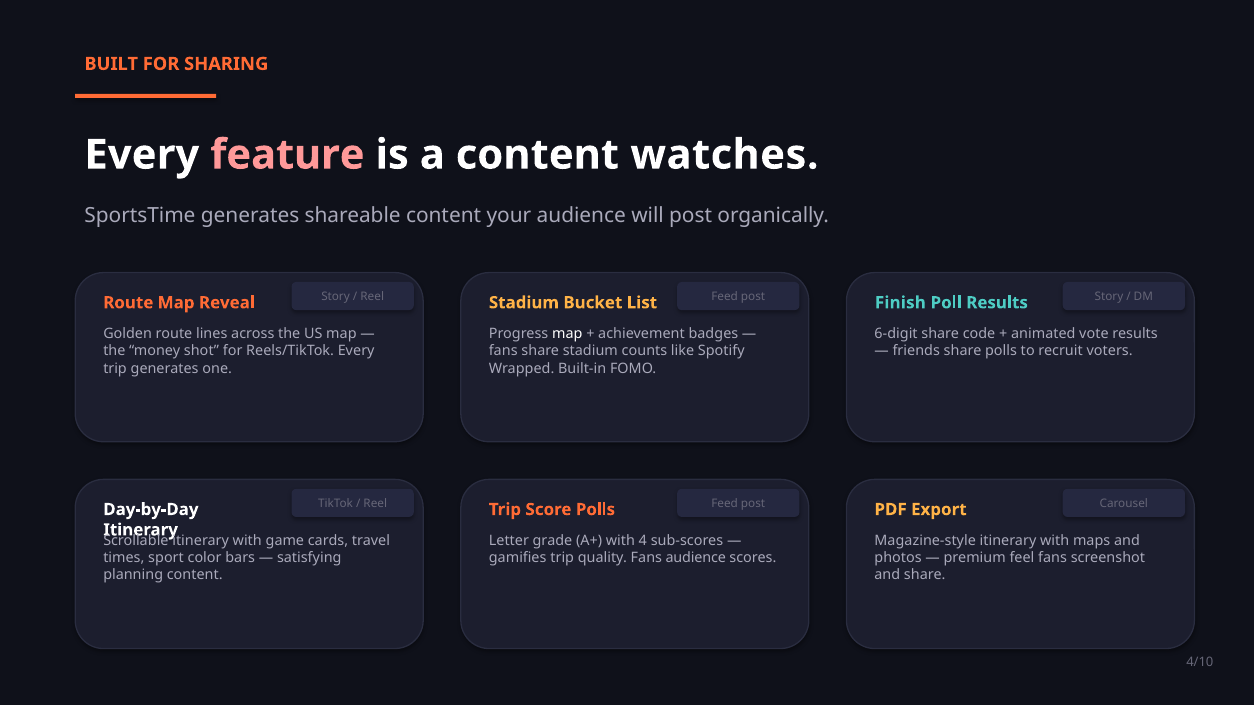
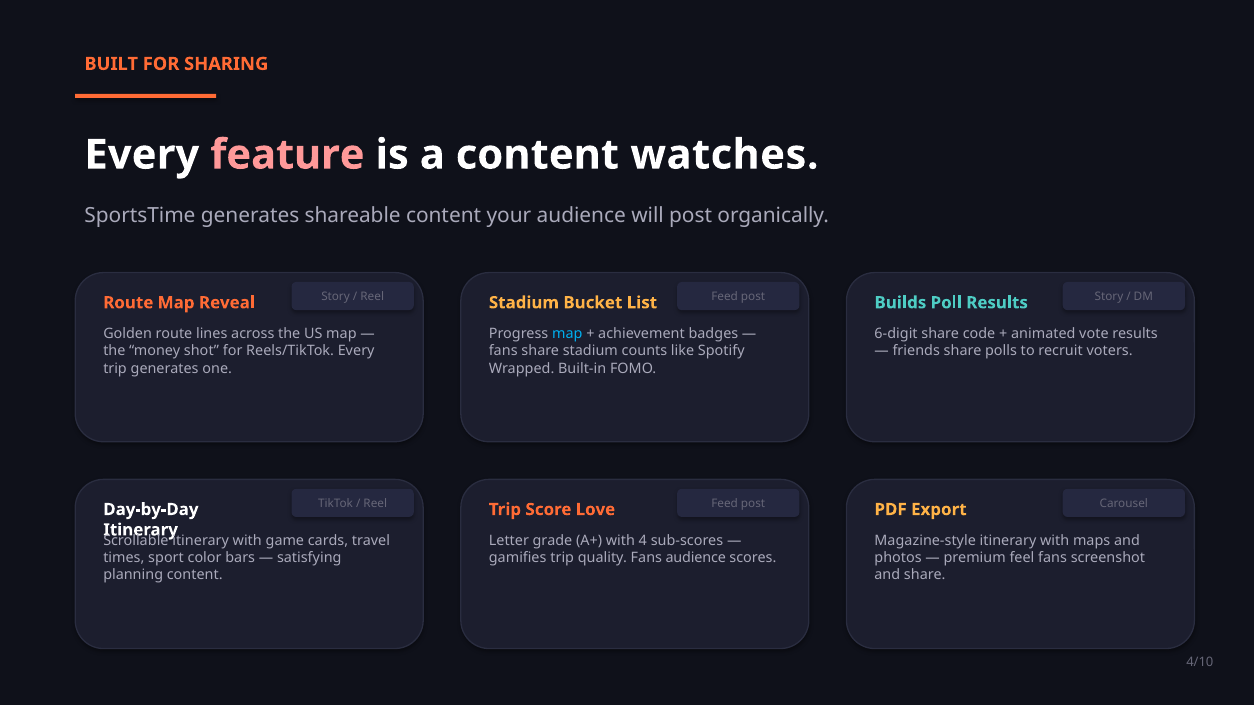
Finish: Finish -> Builds
map at (567, 334) colour: white -> light blue
Score Polls: Polls -> Love
